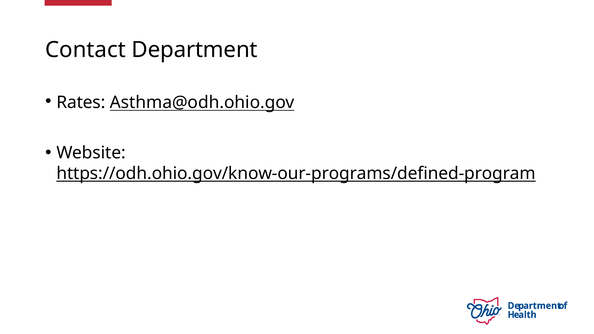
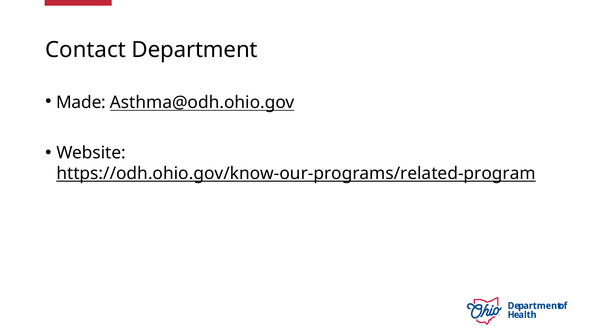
Rates: Rates -> Made
https://odh.ohio.gov/know-our-programs/defined-program: https://odh.ohio.gov/know-our-programs/defined-program -> https://odh.ohio.gov/know-our-programs/related-program
